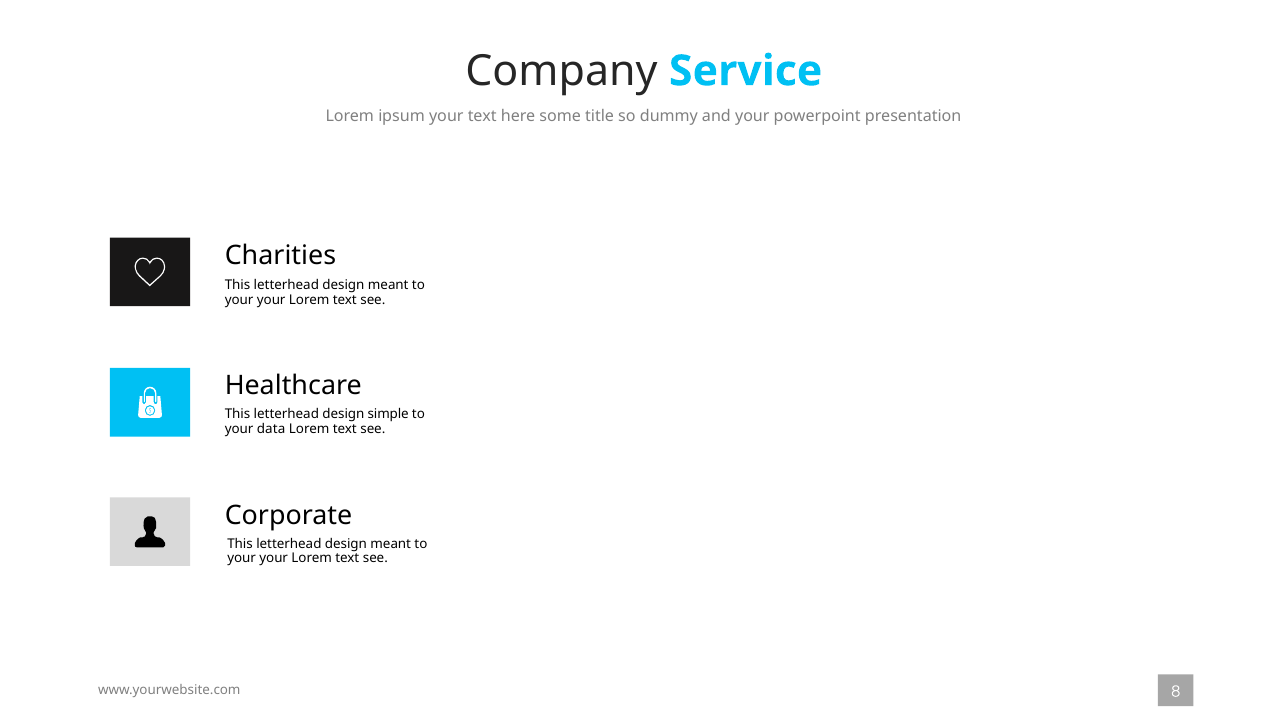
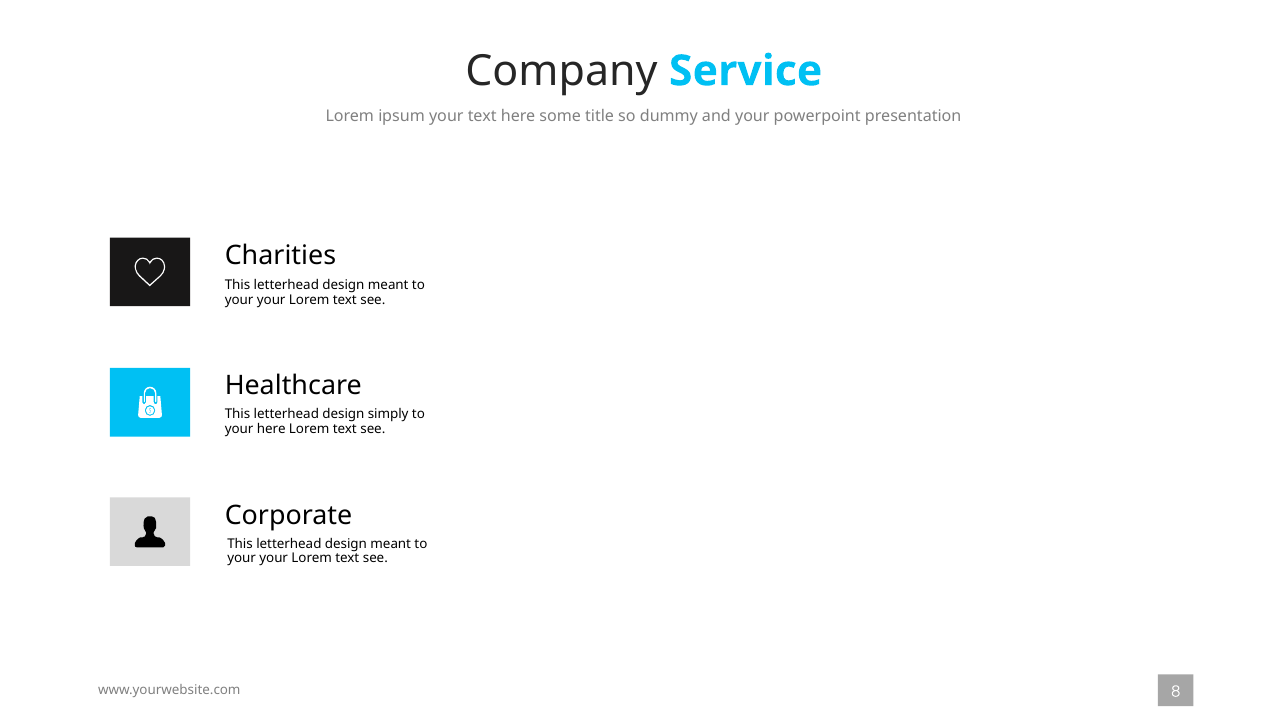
simple: simple -> simply
your data: data -> here
